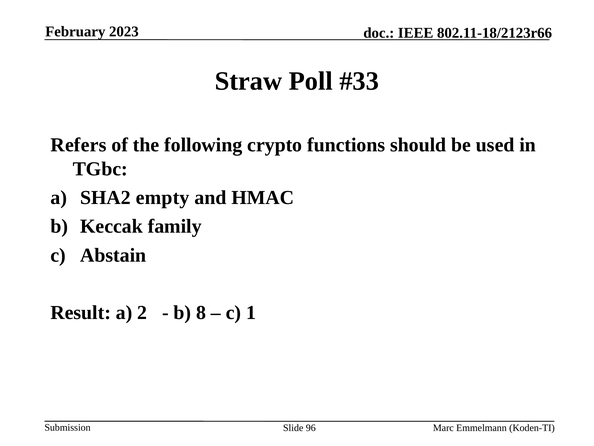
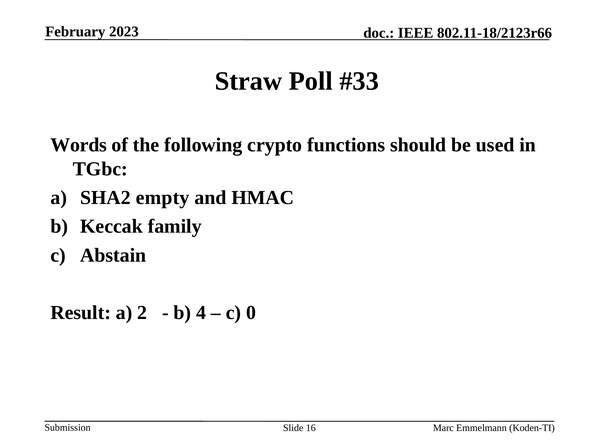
Refers: Refers -> Words
8: 8 -> 4
1: 1 -> 0
96: 96 -> 16
